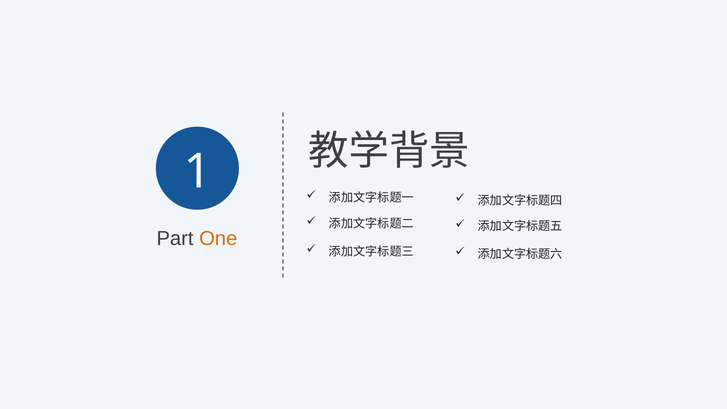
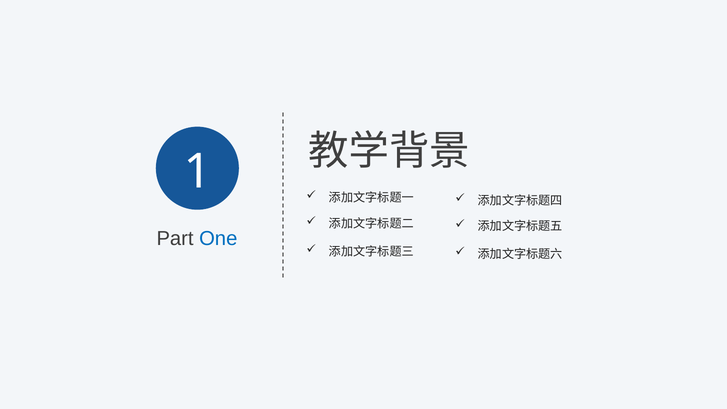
One colour: orange -> blue
